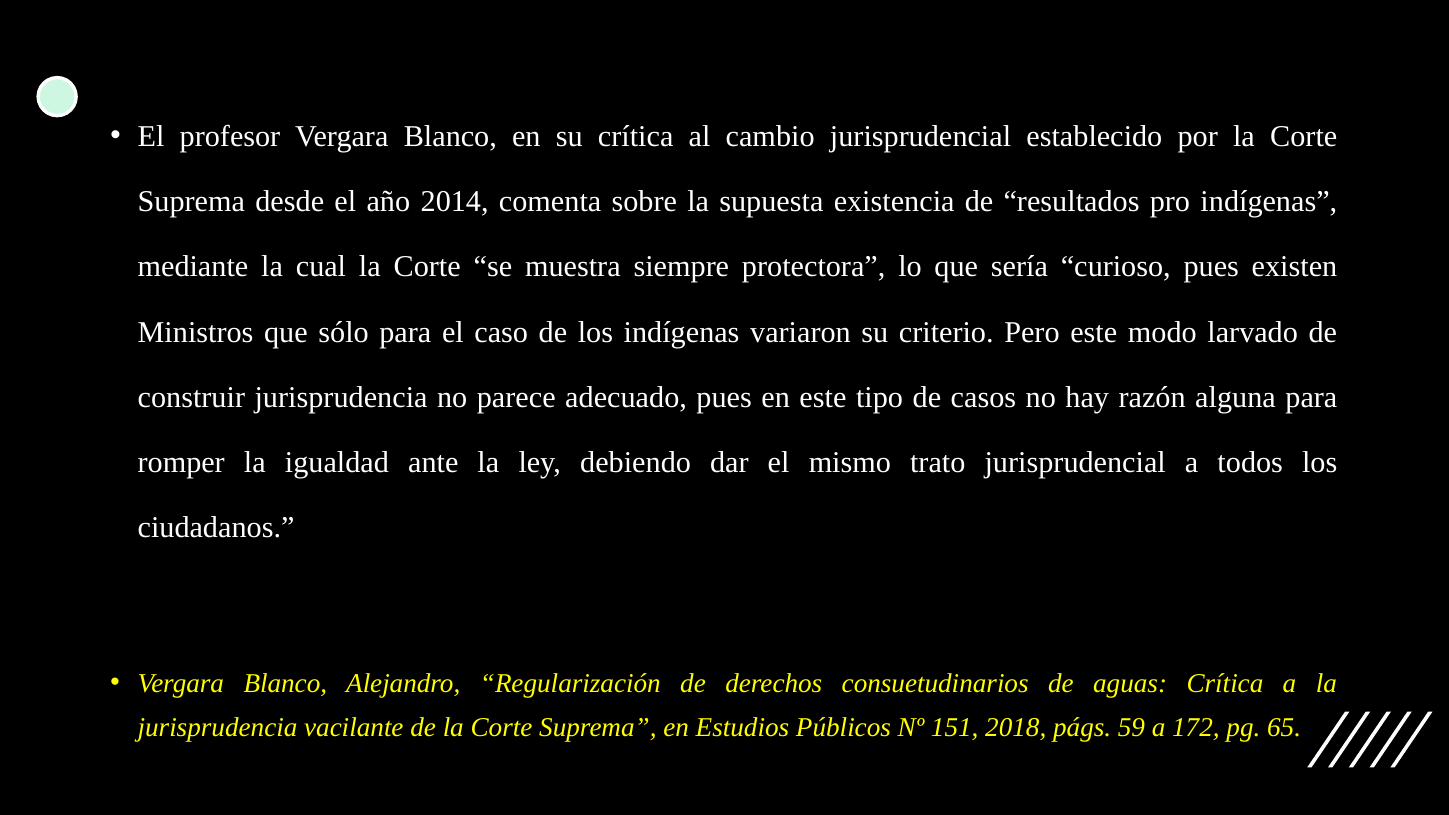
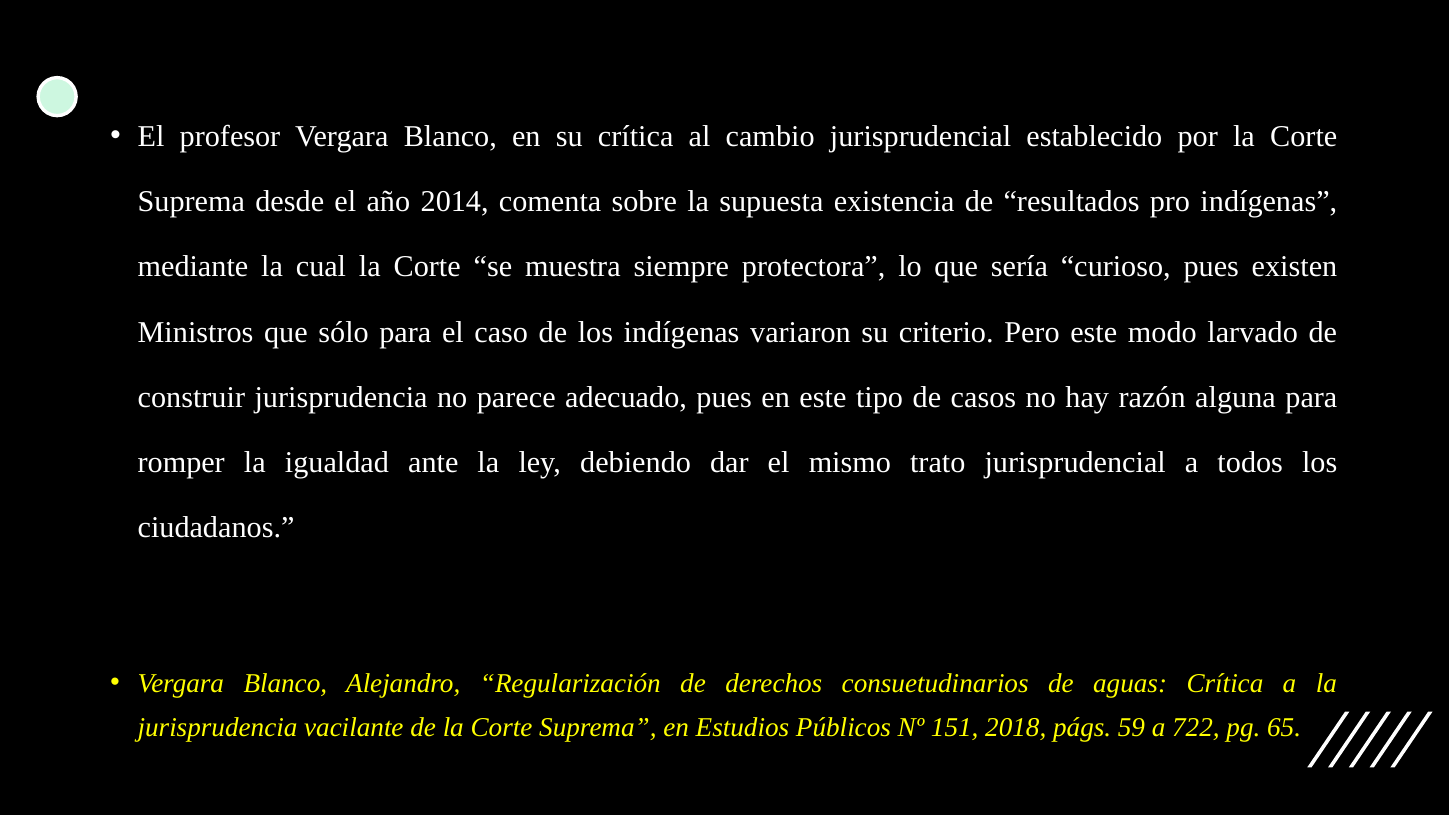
172: 172 -> 722
